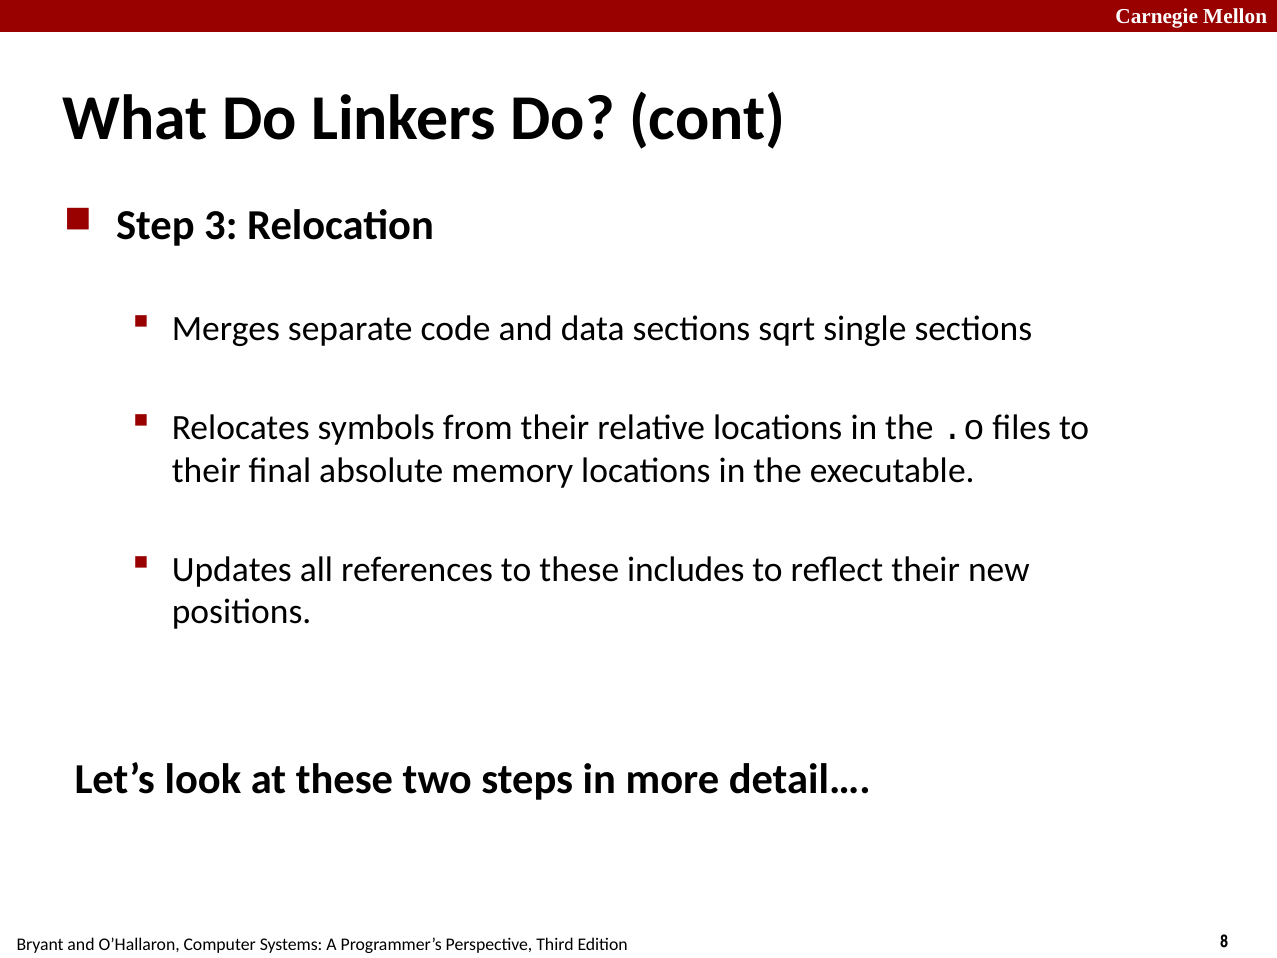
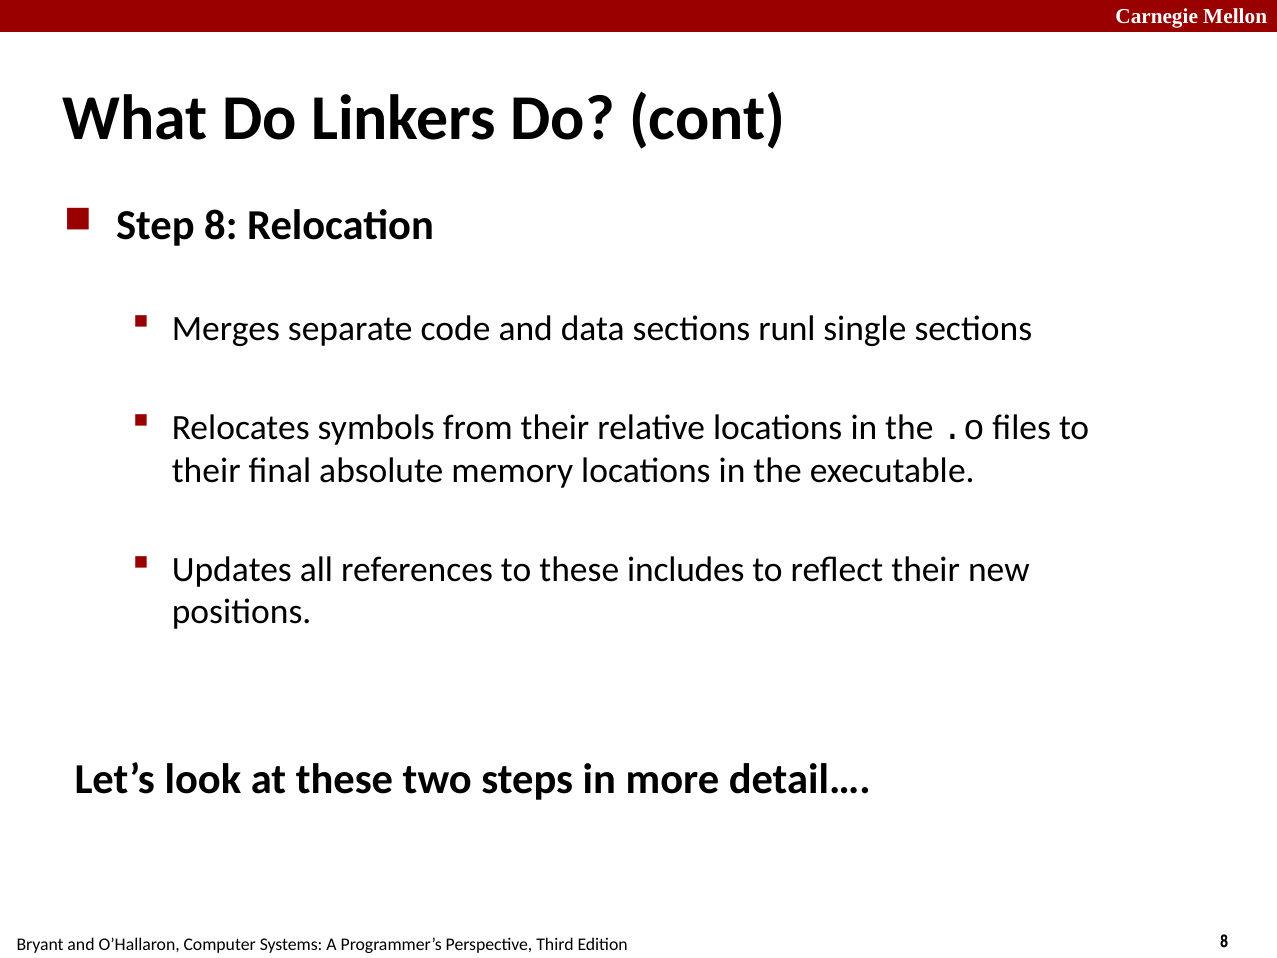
Step 3: 3 -> 8
sqrt: sqrt -> runl
